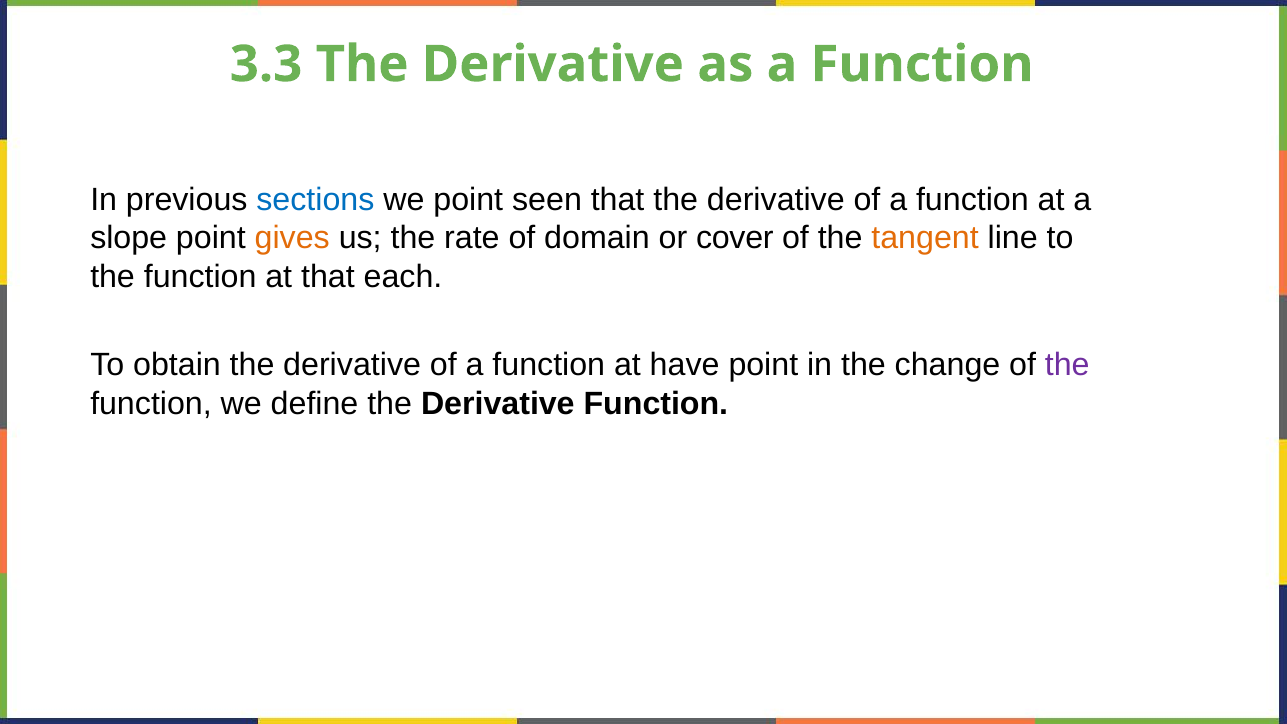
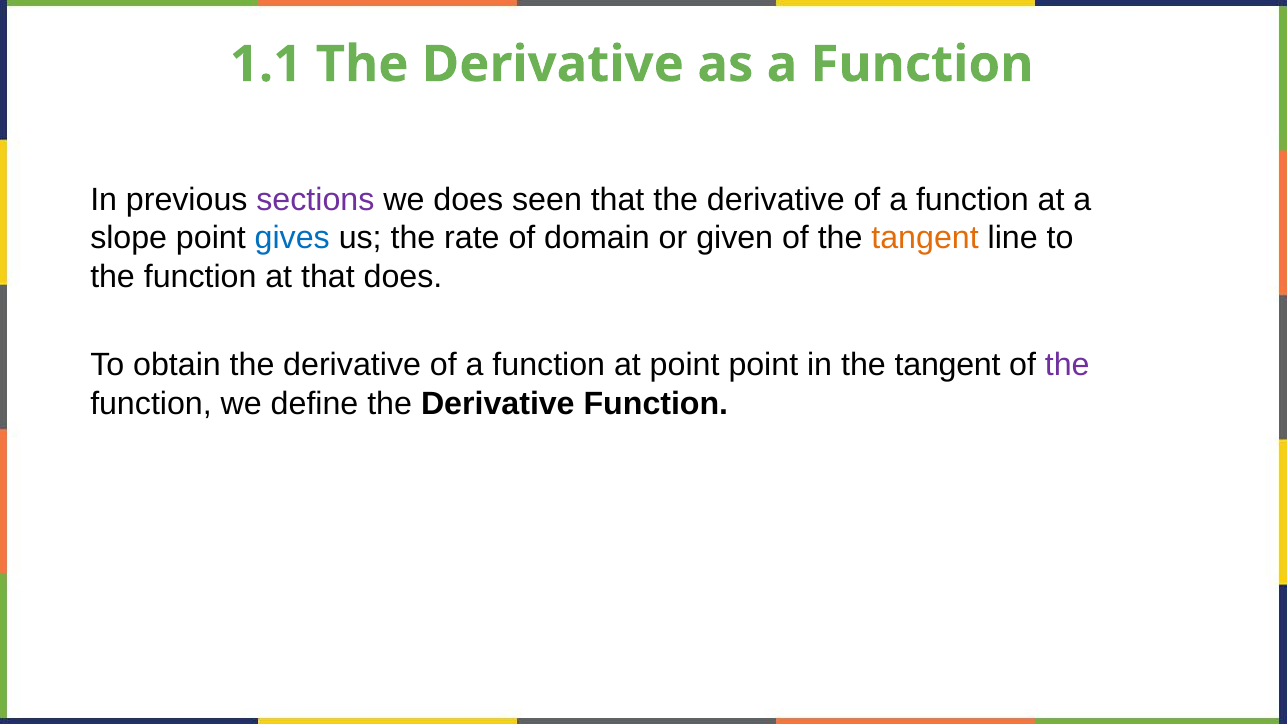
3.3: 3.3 -> 1.1
sections colour: blue -> purple
we point: point -> does
gives colour: orange -> blue
cover: cover -> given
that each: each -> does
at have: have -> point
in the change: change -> tangent
